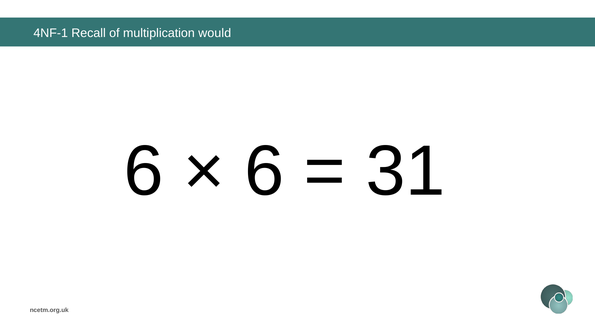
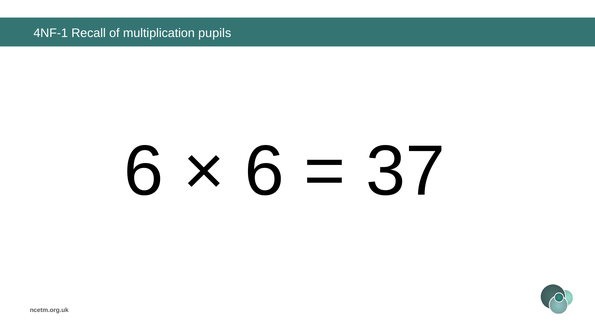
would: would -> pupils
31: 31 -> 37
